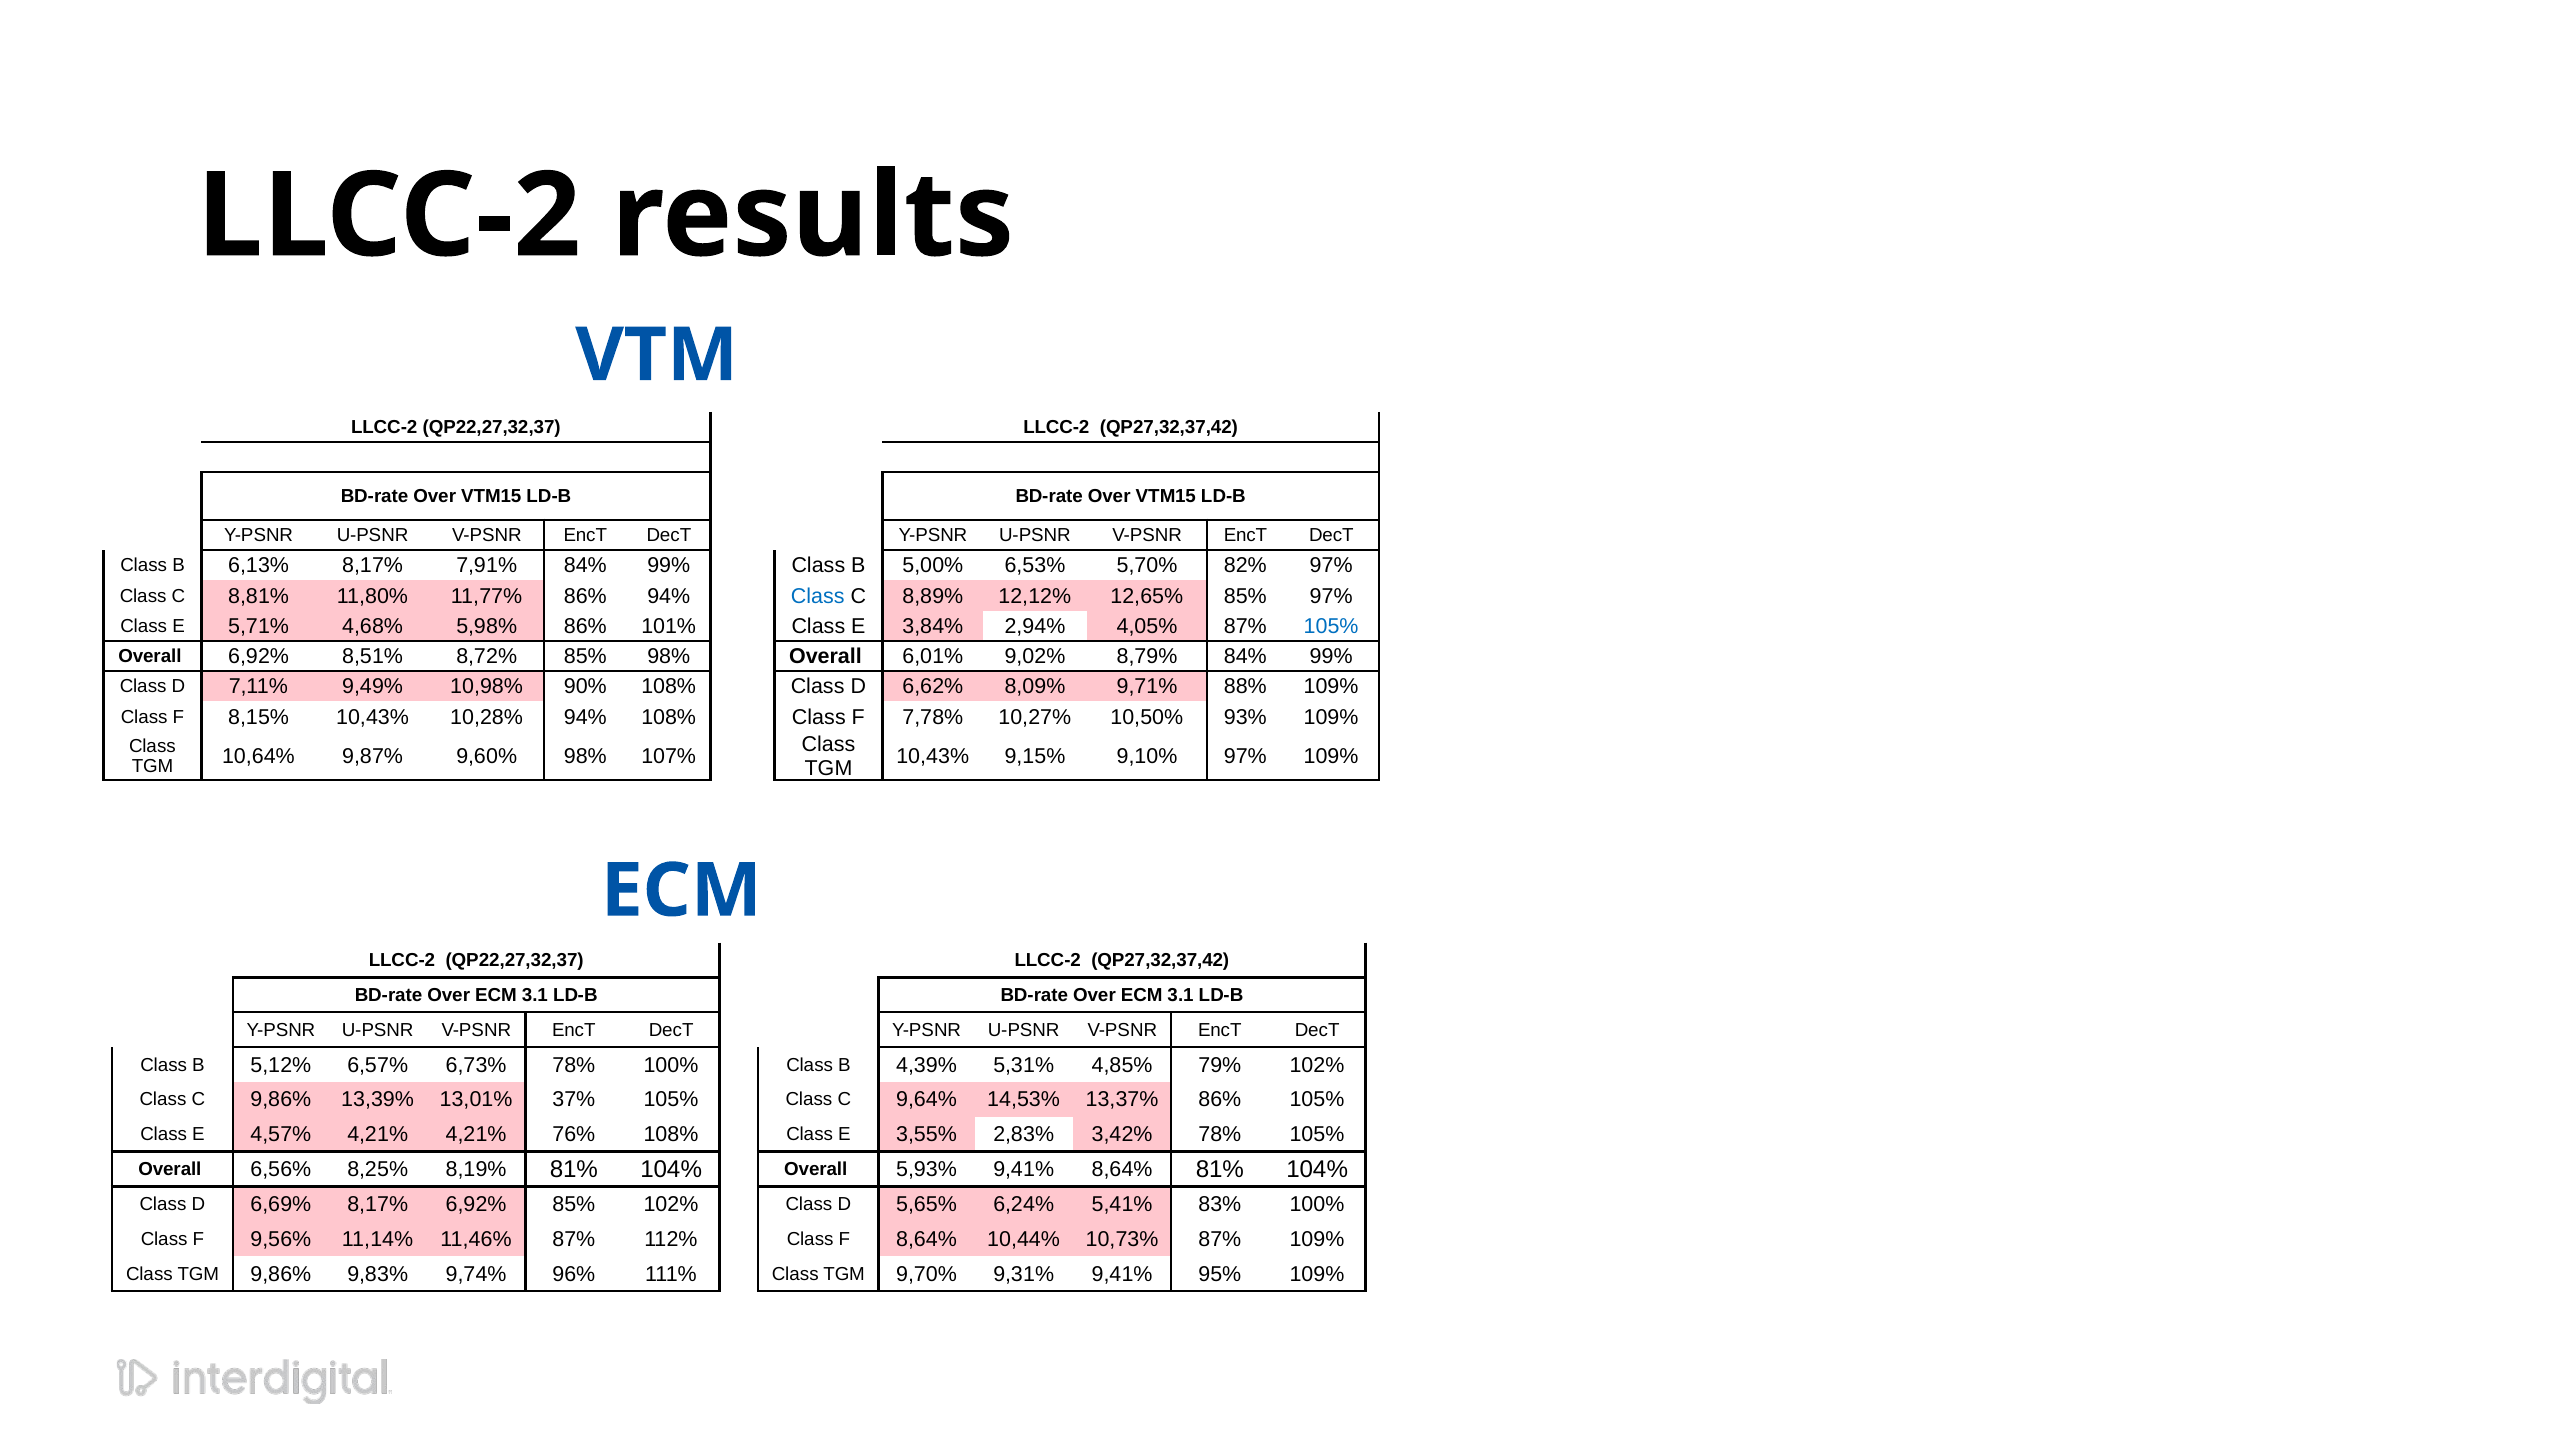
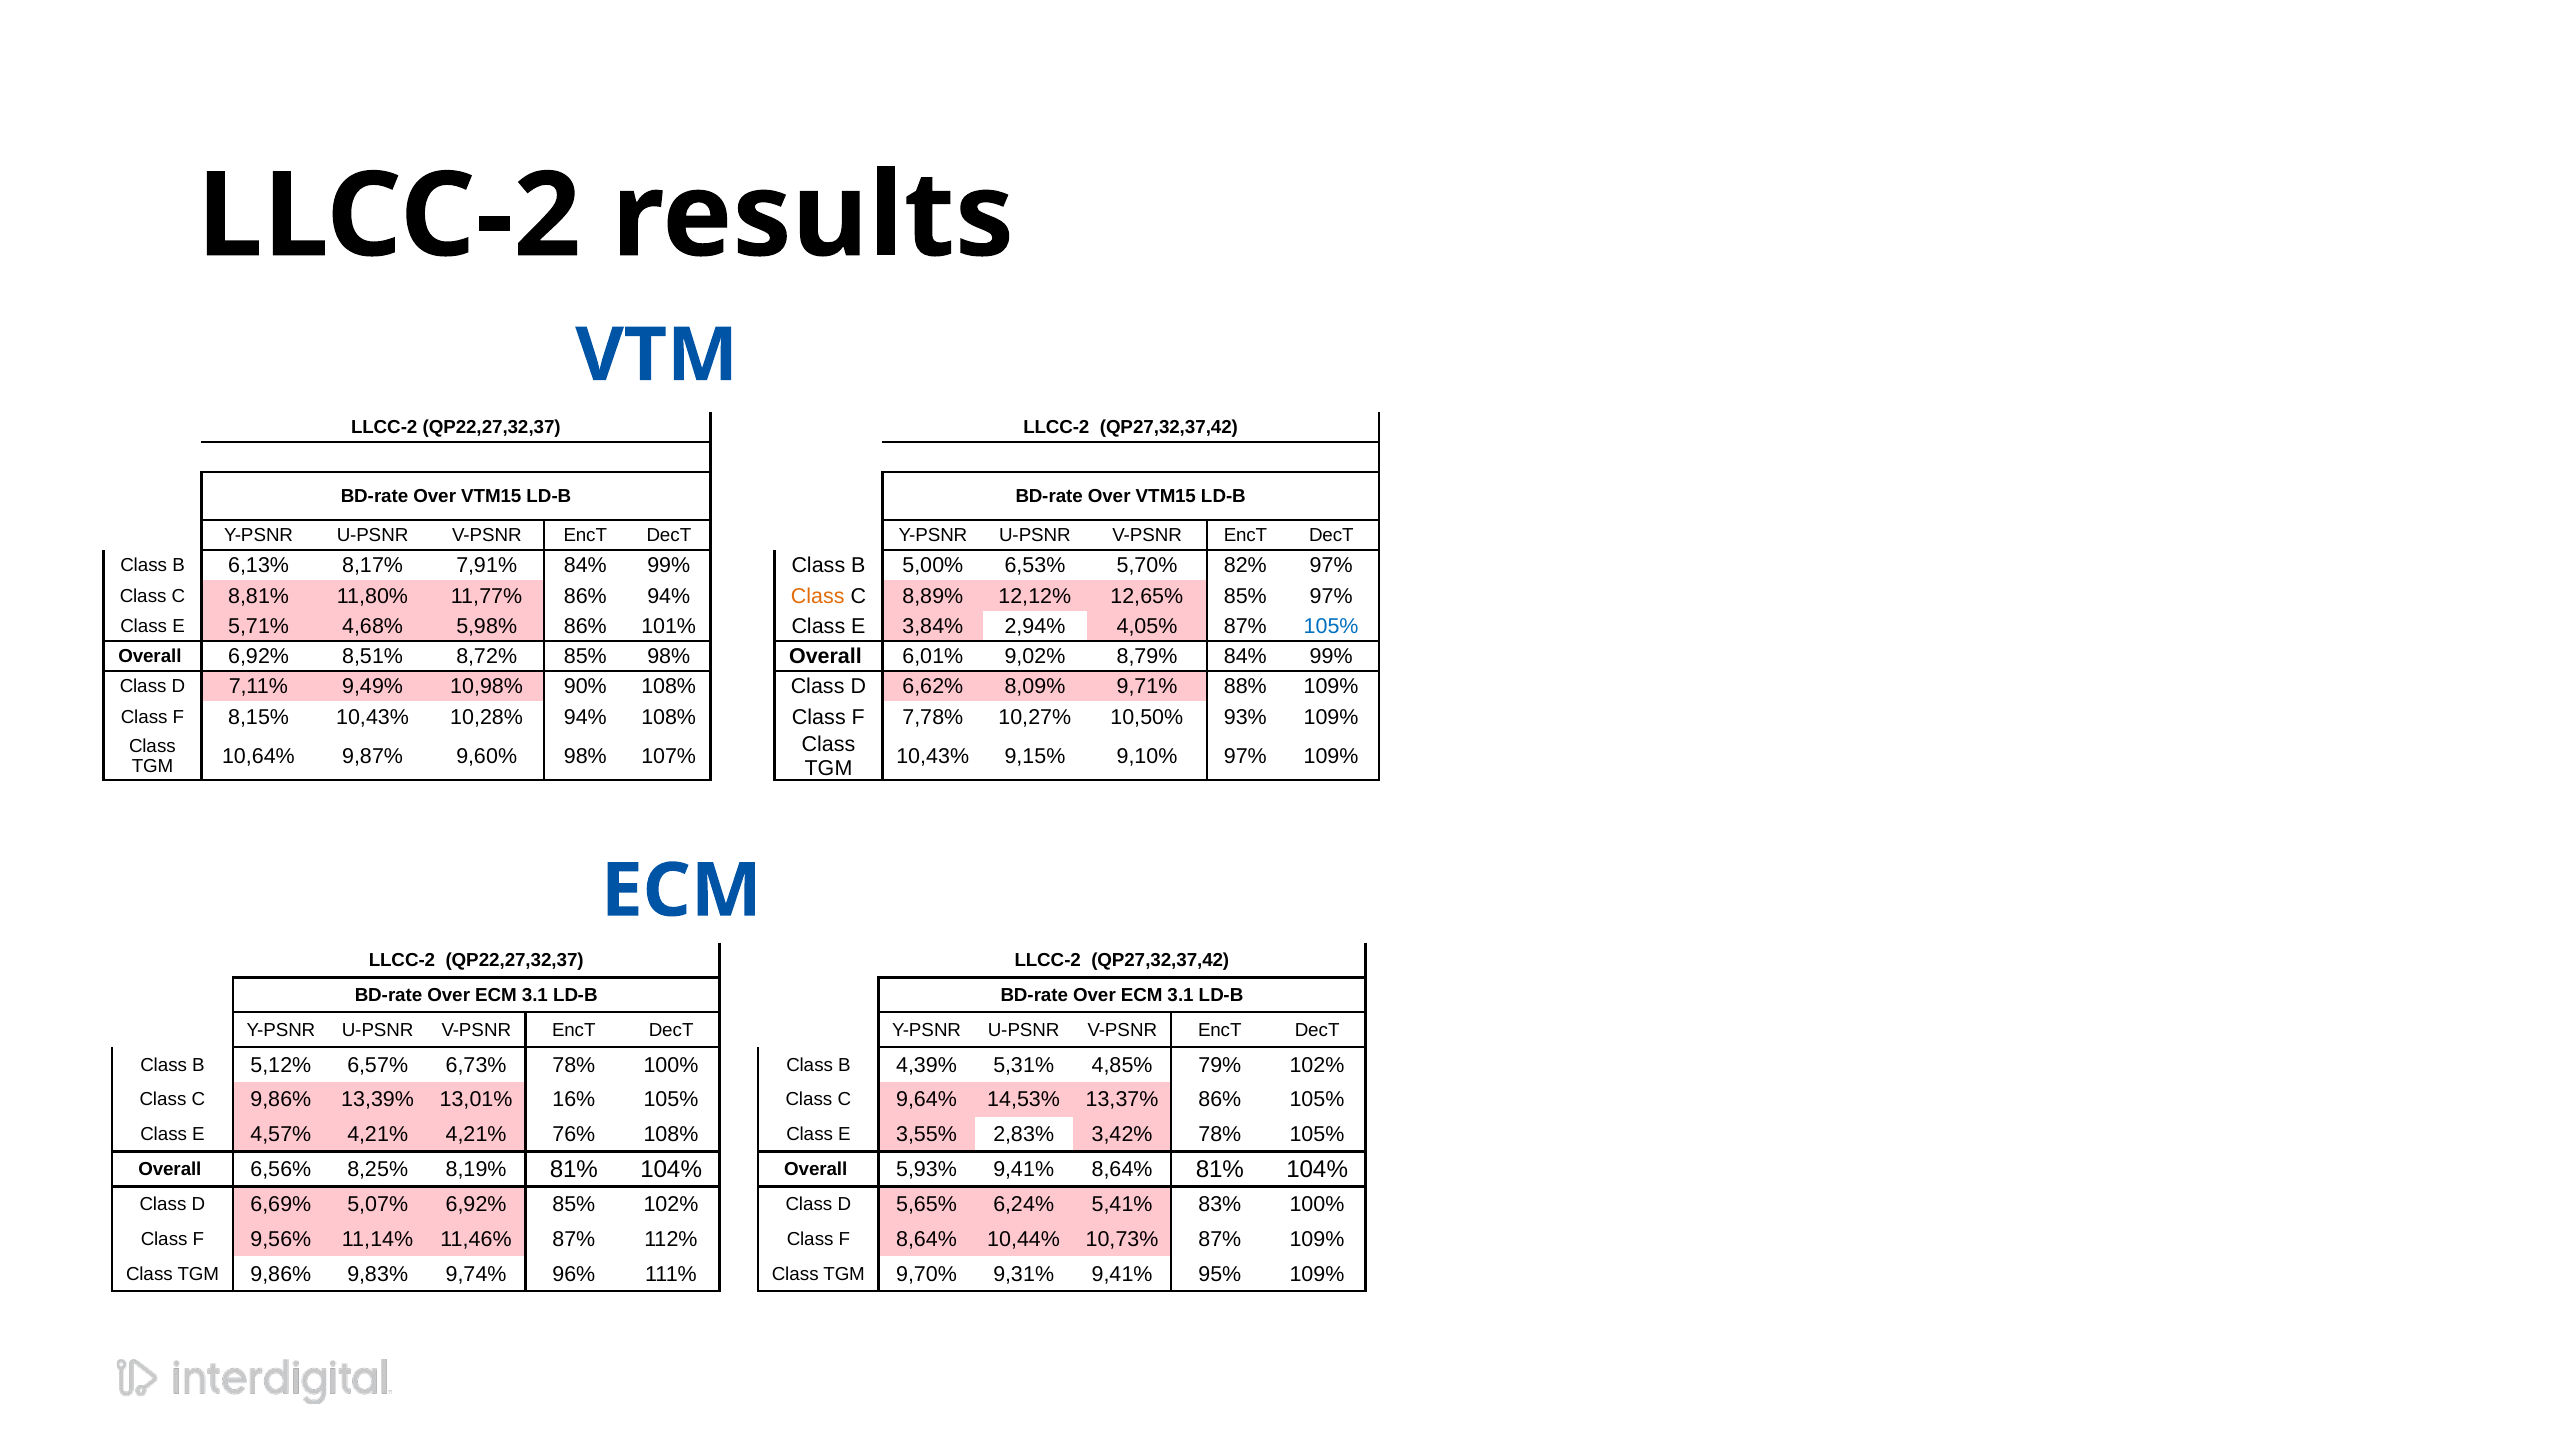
Class at (818, 596) colour: blue -> orange
37%: 37% -> 16%
6,69% 8,17%: 8,17% -> 5,07%
